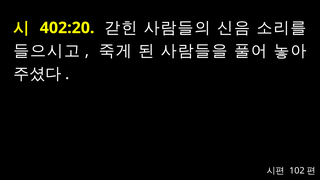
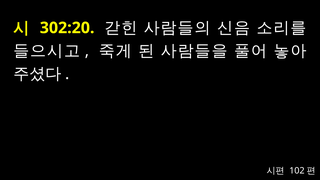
402:20: 402:20 -> 302:20
